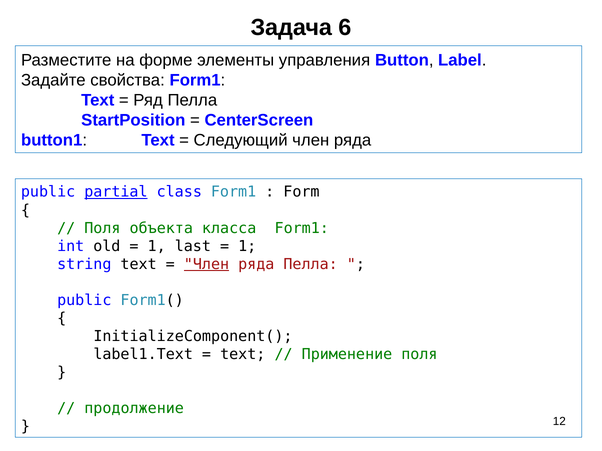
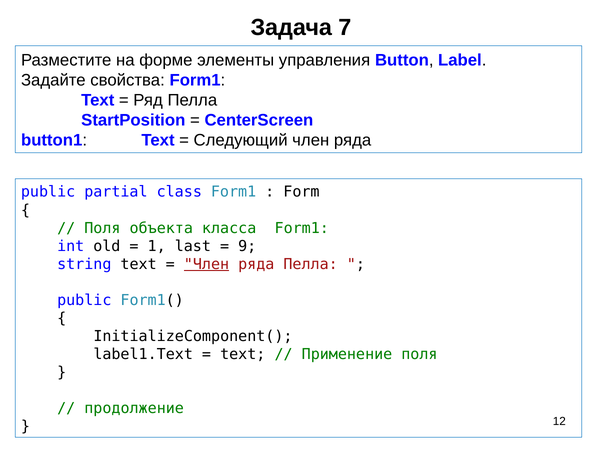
6: 6 -> 7
partial underline: present -> none
1 at (247, 246): 1 -> 9
